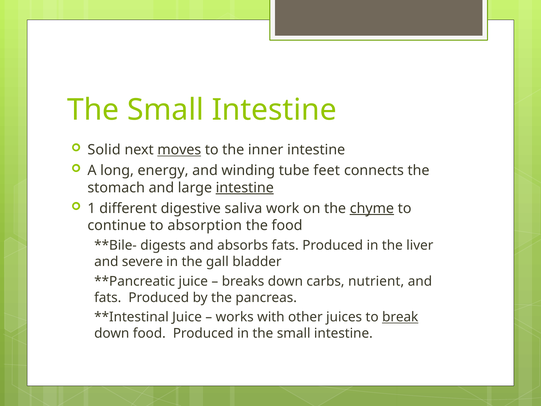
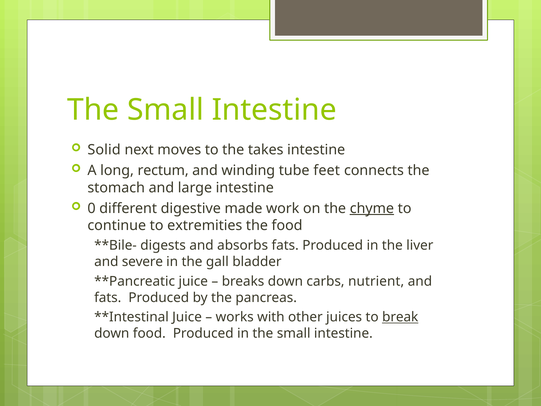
moves underline: present -> none
inner: inner -> takes
energy: energy -> rectum
intestine at (245, 188) underline: present -> none
1: 1 -> 0
saliva: saliva -> made
absorption: absorption -> extremities
